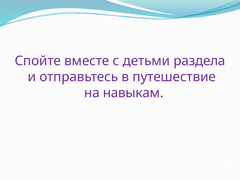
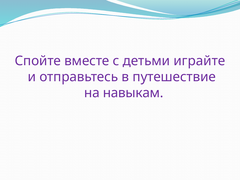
раздела: раздела -> играйте
